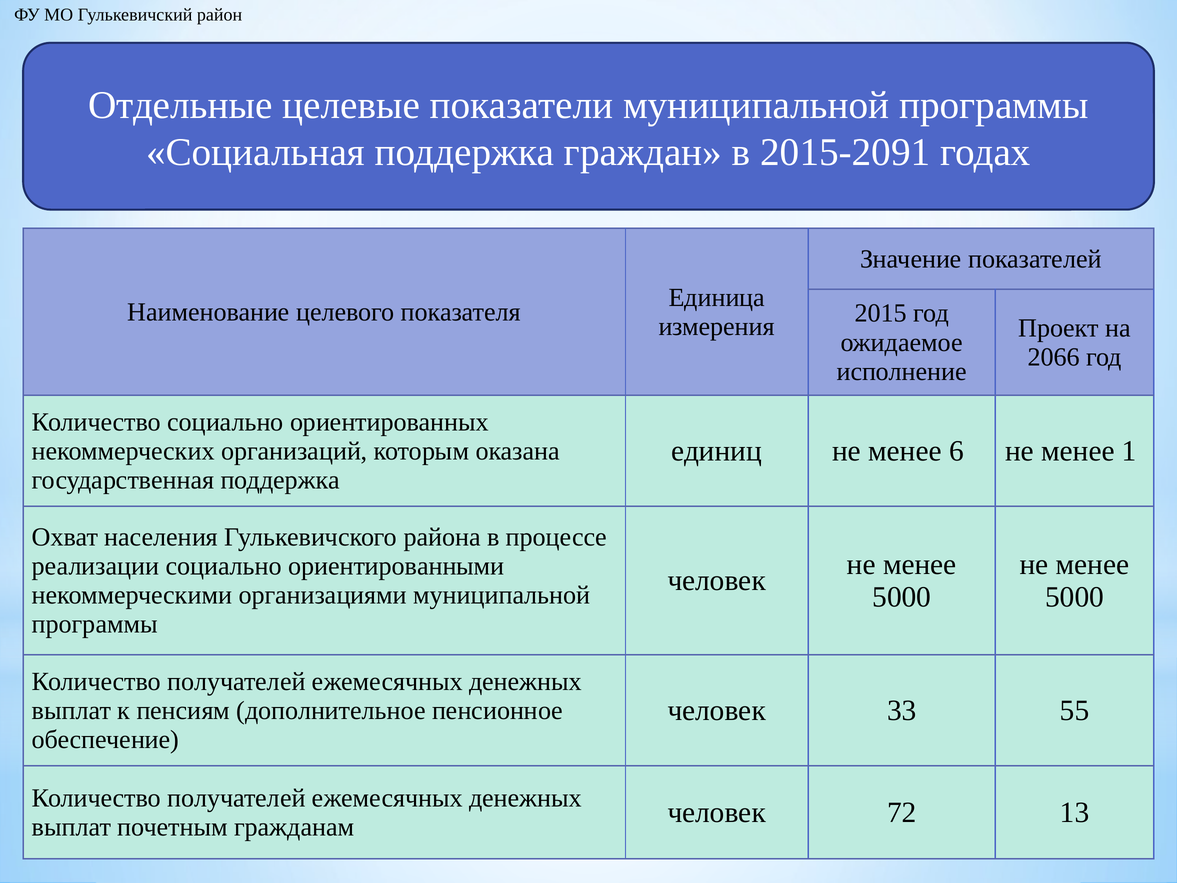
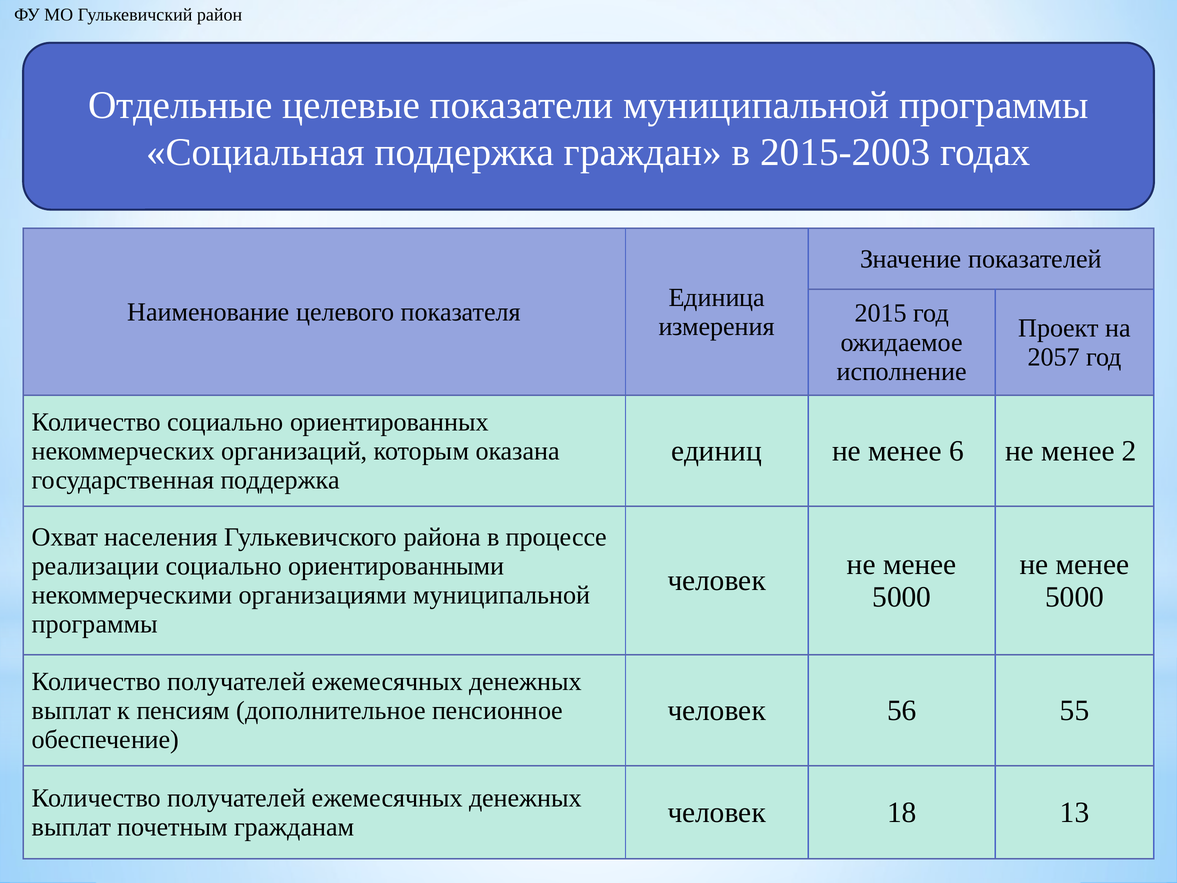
2015-2091: 2015-2091 -> 2015-2003
2066: 2066 -> 2057
1: 1 -> 2
33: 33 -> 56
72: 72 -> 18
